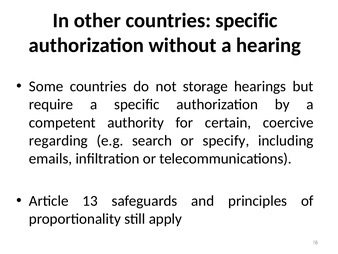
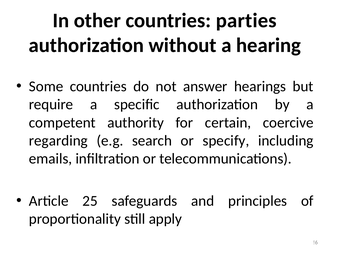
countries specific: specific -> parties
storage: storage -> answer
13: 13 -> 25
